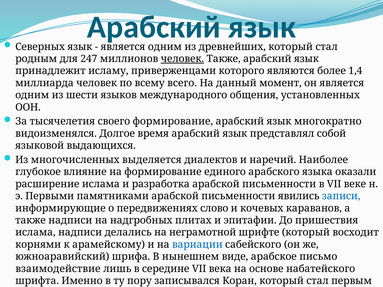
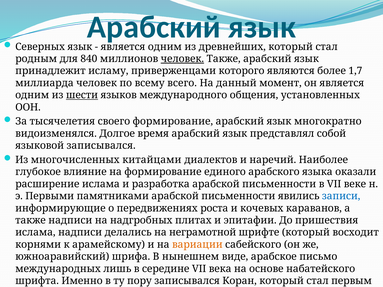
247: 247 -> 840
1,4: 1,4 -> 1,7
шести underline: none -> present
языковой выдающихся: выдающихся -> записывался
выделяется: выделяется -> китайцами
слово: слово -> роста
вариации colour: blue -> orange
взаимодействие: взаимодействие -> международных
